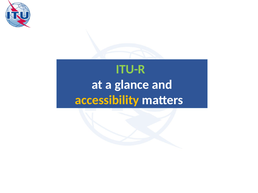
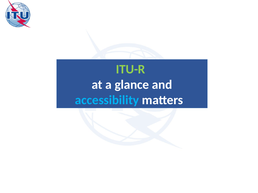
accessibility colour: yellow -> light blue
